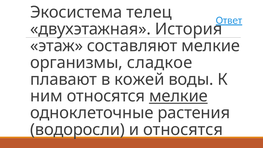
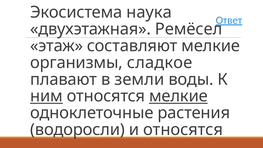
телец: телец -> наука
История: История -> Ремёсел
кожей: кожей -> земли
ним underline: none -> present
